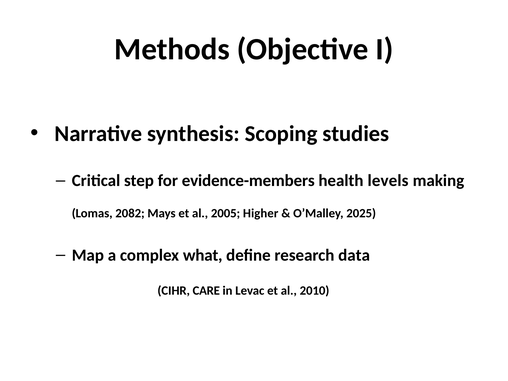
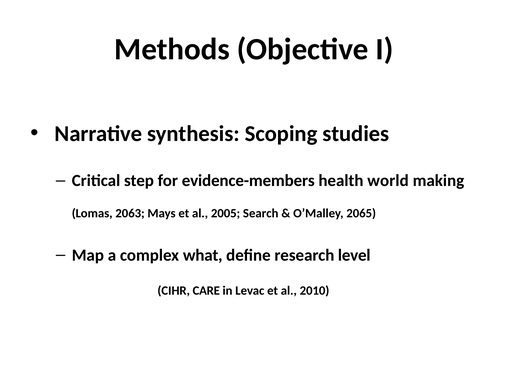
levels: levels -> world
2082: 2082 -> 2063
Higher: Higher -> Search
2025: 2025 -> 2065
data: data -> level
